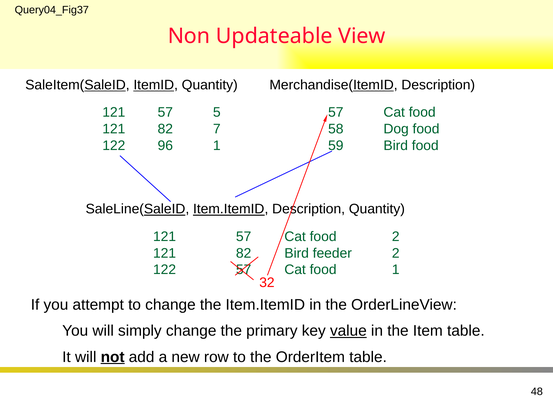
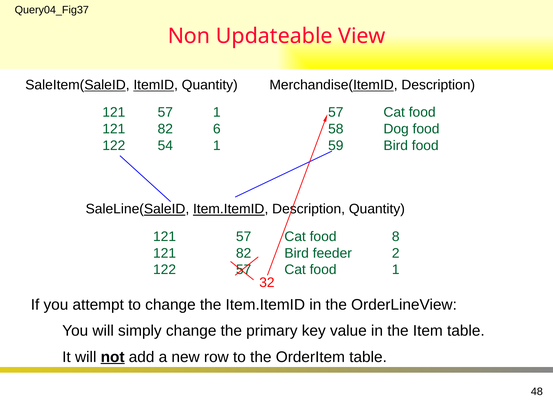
57 5: 5 -> 1
7: 7 -> 6
96: 96 -> 54
food 2: 2 -> 8
value underline: present -> none
